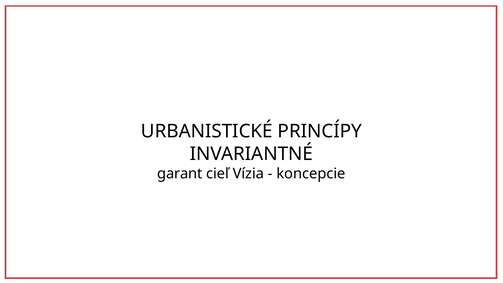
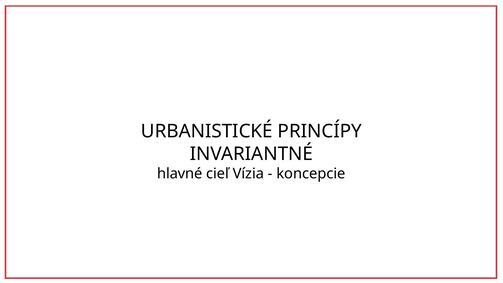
garant: garant -> hlavné
